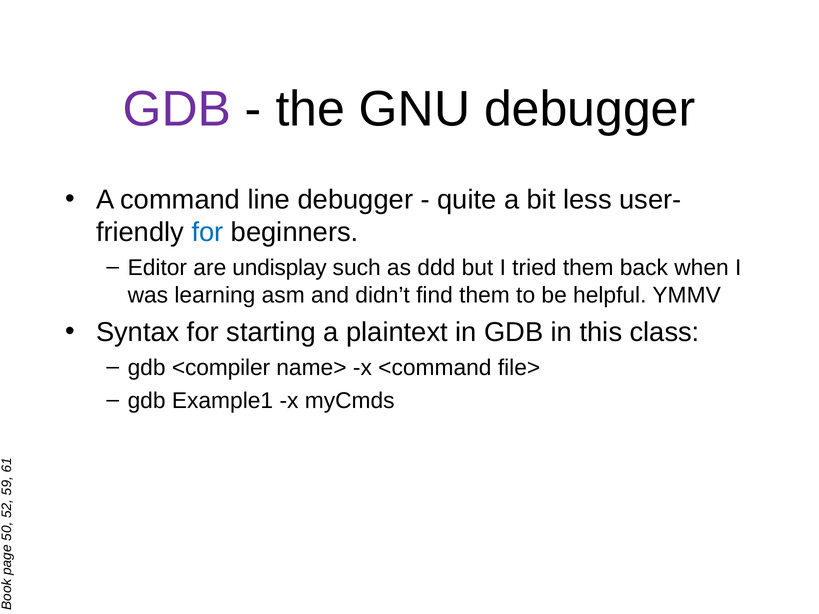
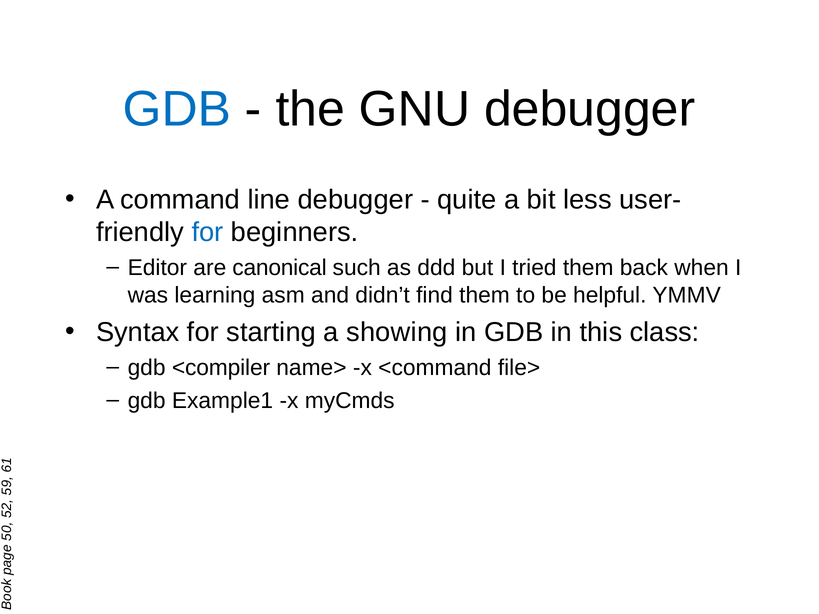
GDB at (177, 109) colour: purple -> blue
undisplay: undisplay -> canonical
plaintext: plaintext -> showing
